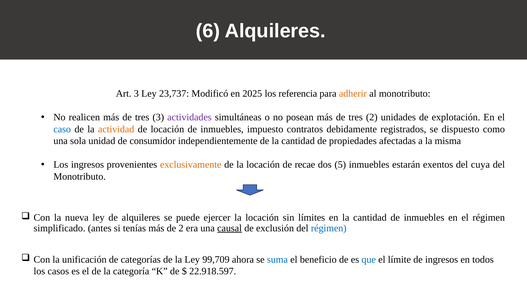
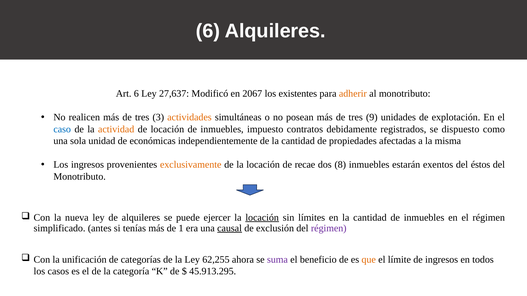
Art 3: 3 -> 6
23,737: 23,737 -> 27,637
2025: 2025 -> 2067
referencia: referencia -> existentes
actividades colour: purple -> orange
tres 2: 2 -> 9
consumidor: consumidor -> económicas
5: 5 -> 8
cuya: cuya -> éstos
locación at (262, 218) underline: none -> present
de 2: 2 -> 1
régimen at (329, 229) colour: blue -> purple
99,709: 99,709 -> 62,255
suma colour: blue -> purple
que colour: blue -> orange
22.918.597: 22.918.597 -> 45.913.295
